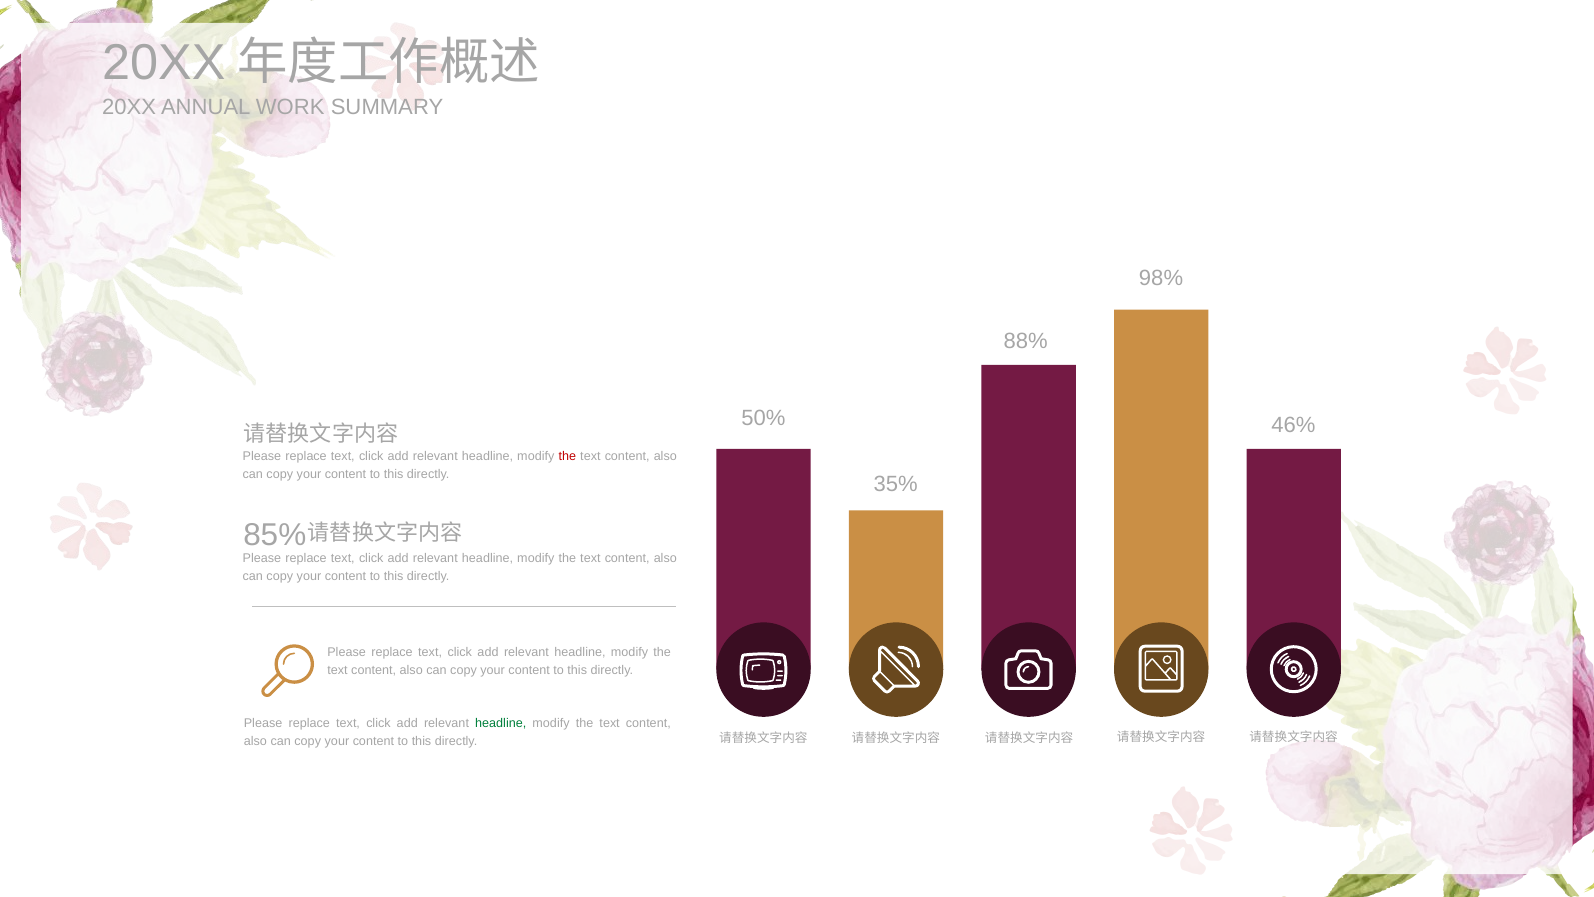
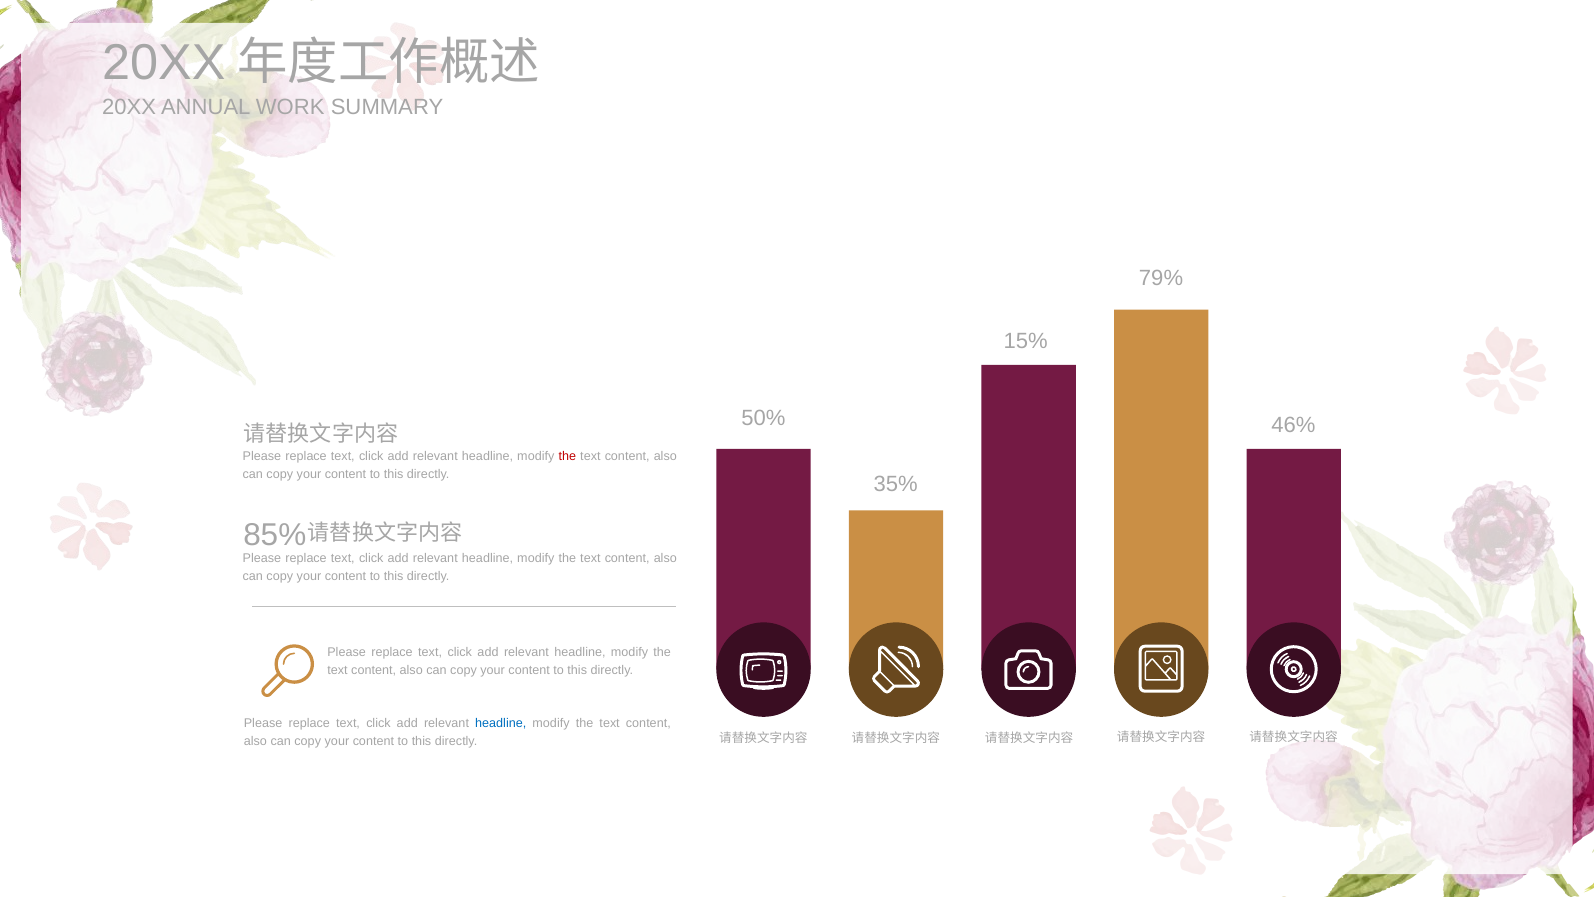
98%: 98% -> 79%
88%: 88% -> 15%
headline at (501, 723) colour: green -> blue
